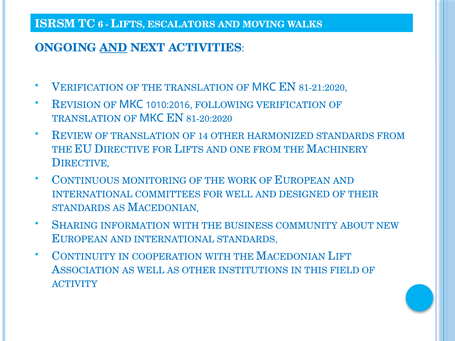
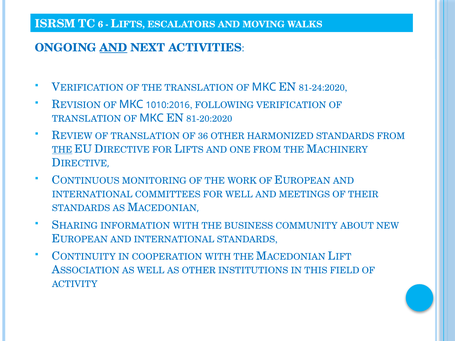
81-21:2020: 81-21:2020 -> 81-24:2020
14: 14 -> 36
THE at (62, 150) underline: none -> present
DESIGNED: DESIGNED -> MEETINGS
